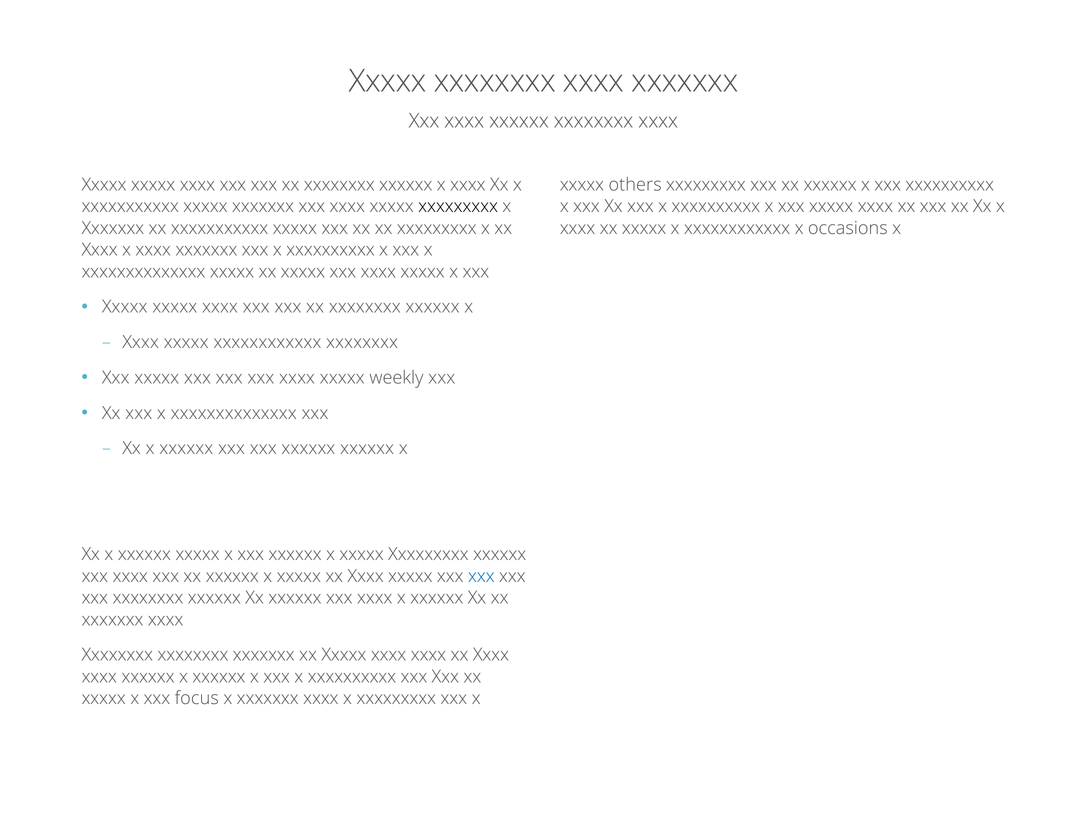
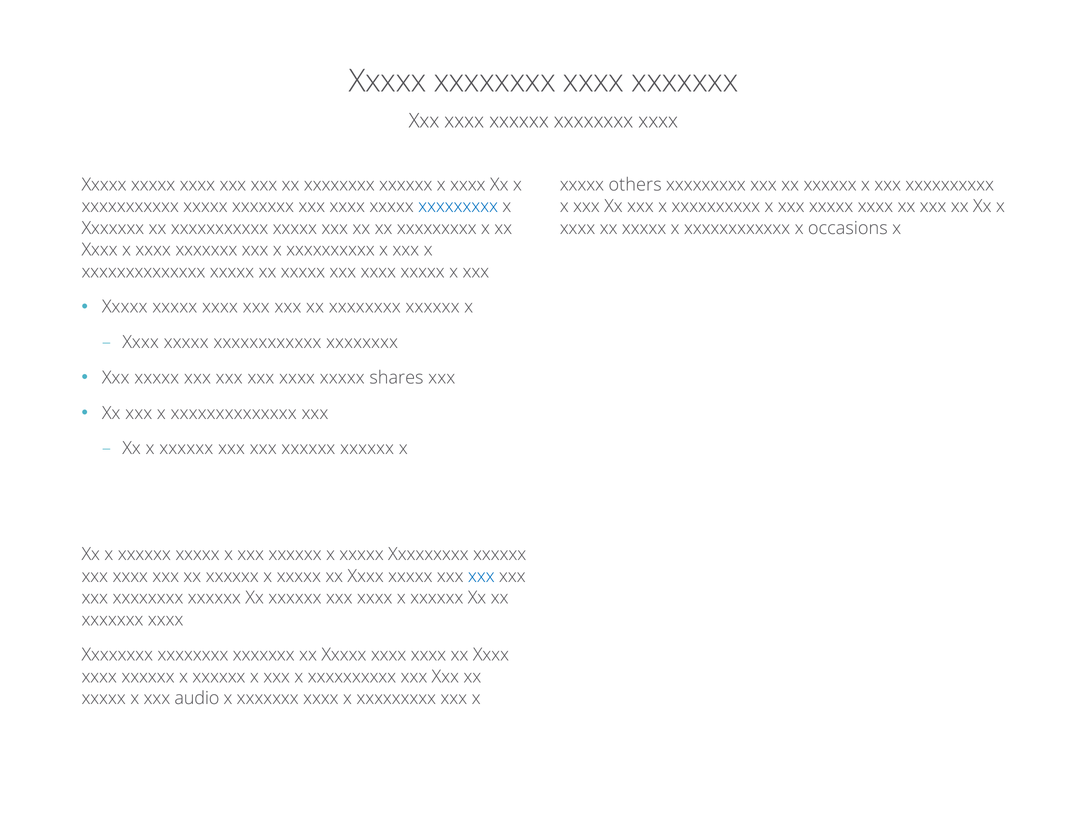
xxxxxxxxx at (458, 207) colour: black -> blue
weekly: weekly -> shares
focus: focus -> audio
